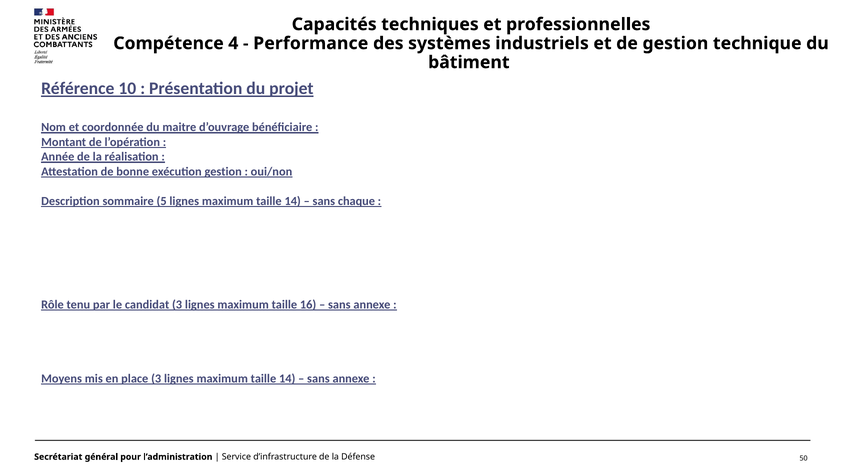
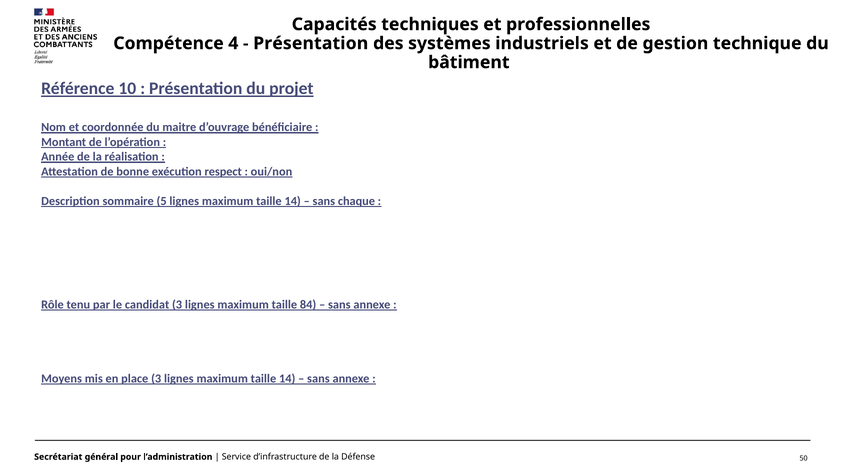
Performance at (311, 43): Performance -> Présentation
exécution gestion: gestion -> respect
16: 16 -> 84
